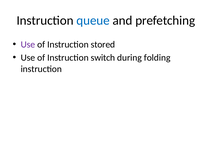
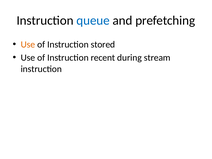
Use at (28, 44) colour: purple -> orange
switch: switch -> recent
folding: folding -> stream
